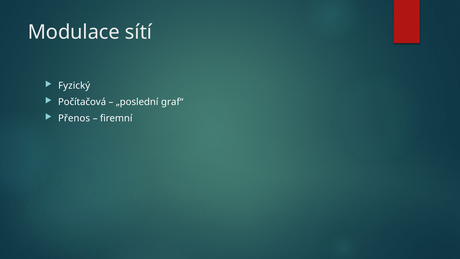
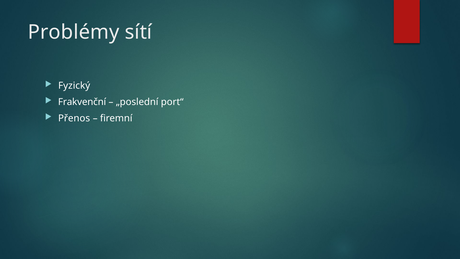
Modulace: Modulace -> Problémy
Počítačová: Počítačová -> Frakvenční
graf“: graf“ -> port“
